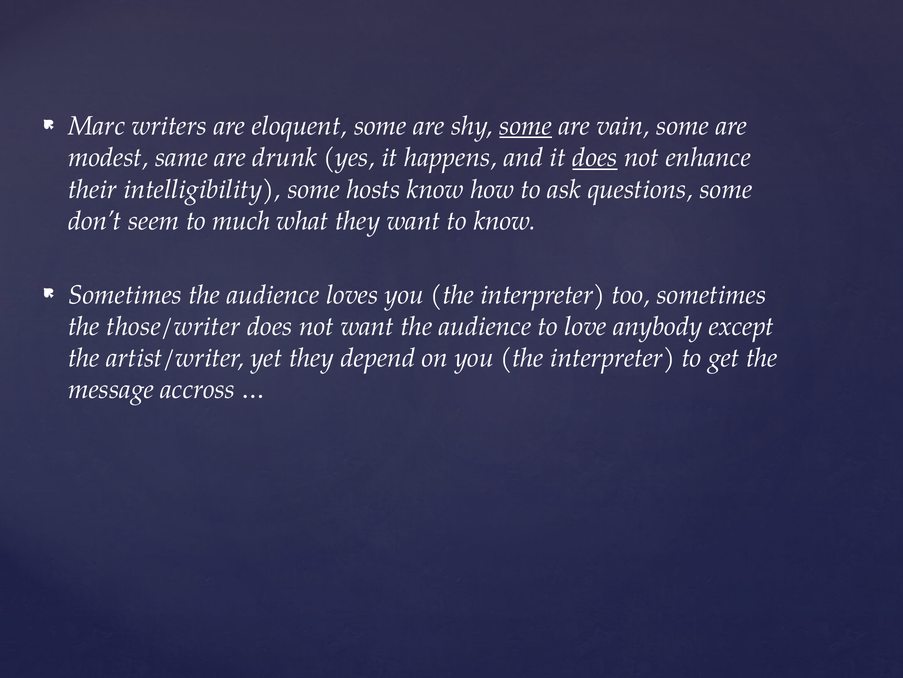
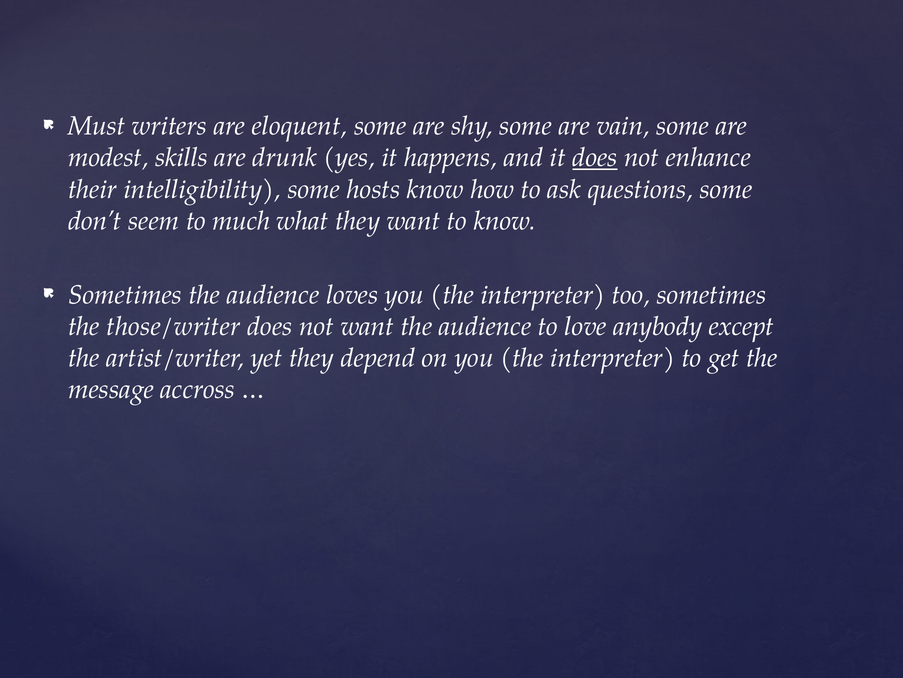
Marc: Marc -> Must
some at (526, 126) underline: present -> none
same: same -> skills
